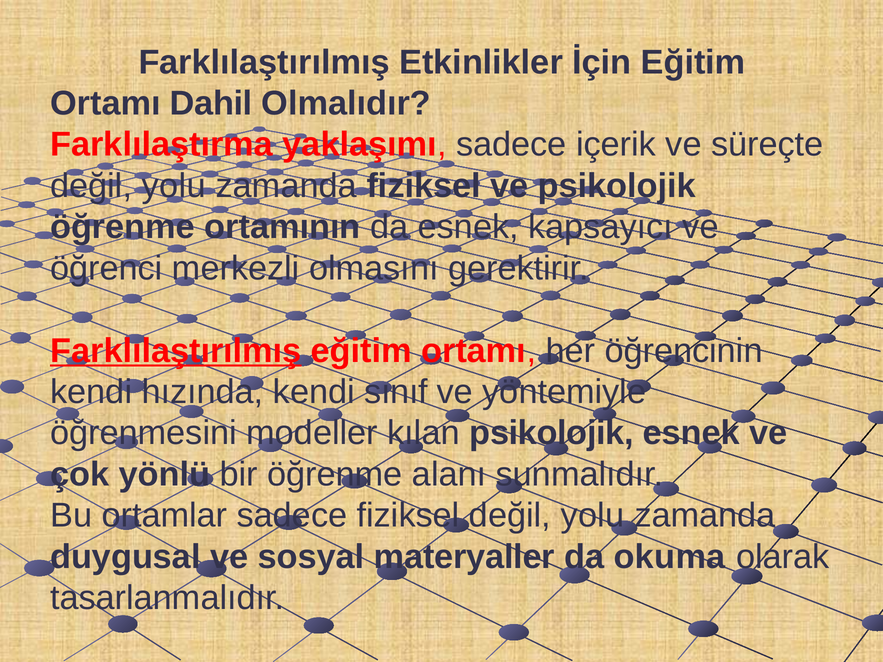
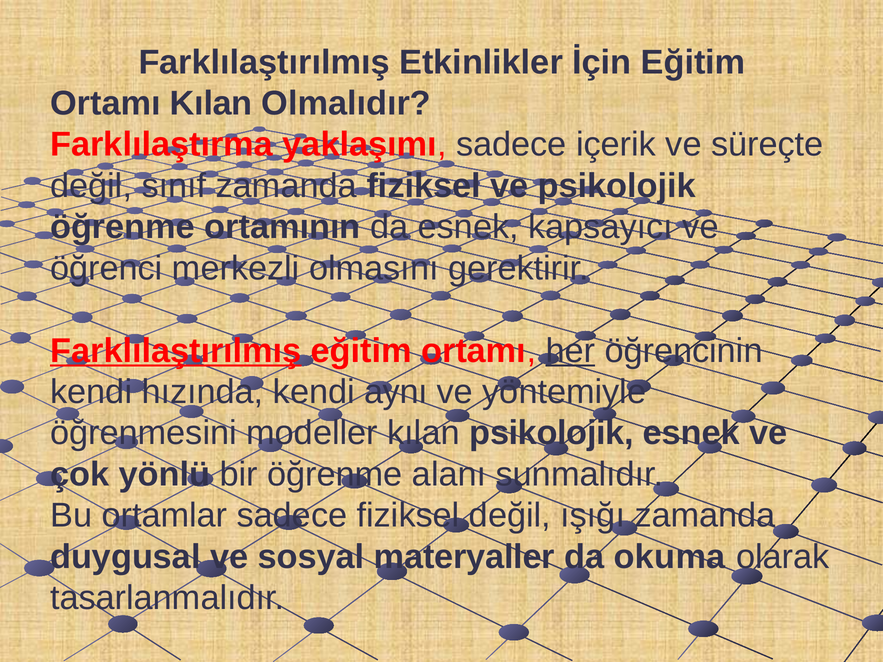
Ortamı Dahil: Dahil -> Kılan
yolu at (174, 186): yolu -> sınıf
her underline: none -> present
sınıf: sınıf -> aynı
fiziksel değil yolu: yolu -> ışığı
